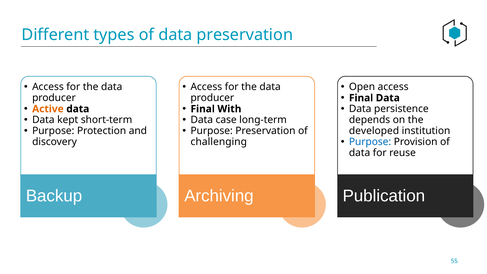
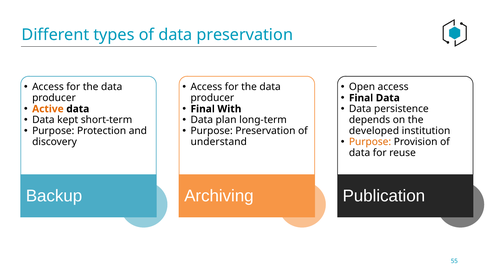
case: case -> plan
Purpose at (370, 142) colour: blue -> orange
challenging: challenging -> understand
